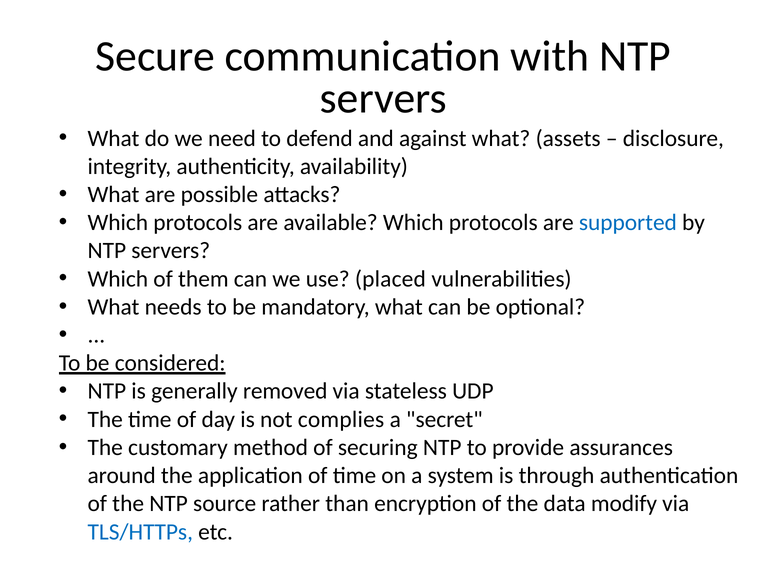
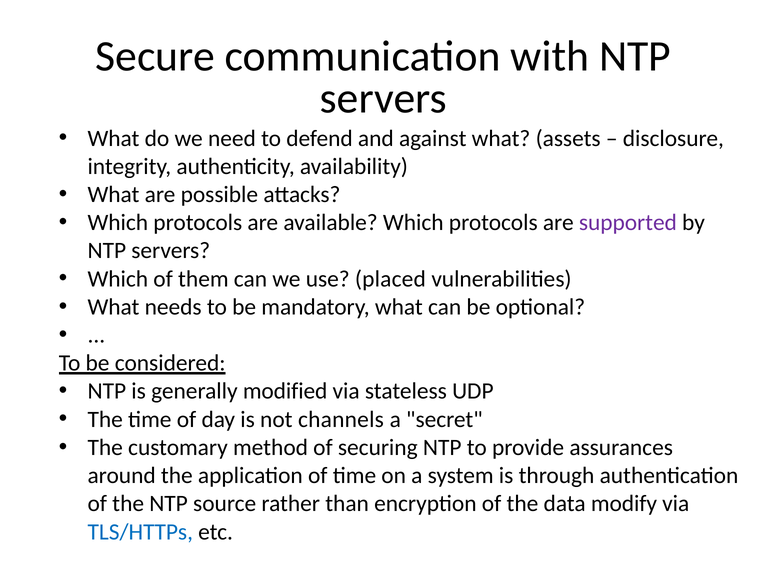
supported colour: blue -> purple
removed: removed -> modified
complies: complies -> channels
